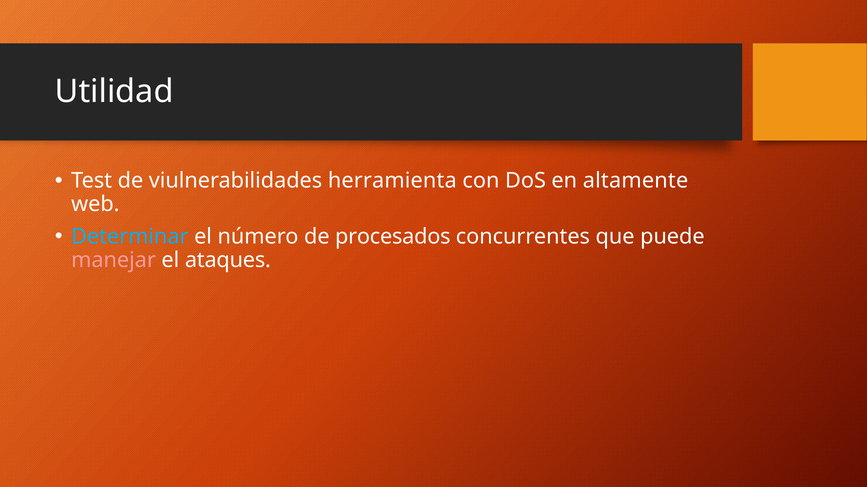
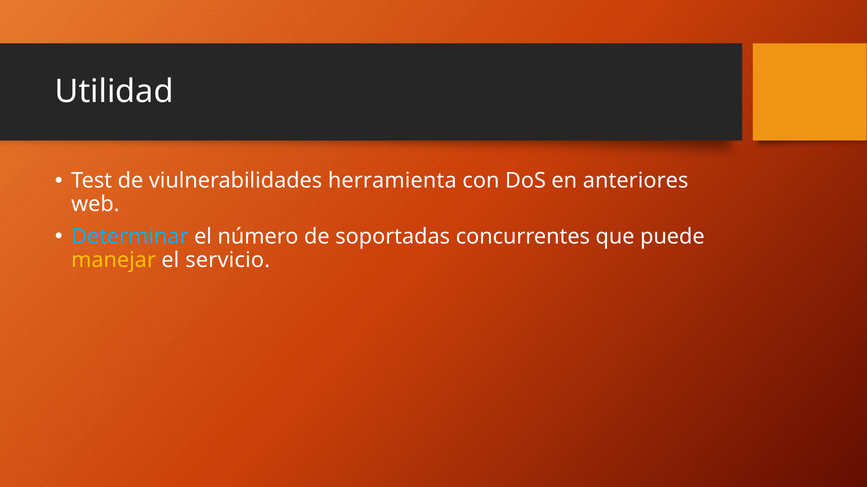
altamente: altamente -> anteriores
procesados: procesados -> soportadas
manejar colour: pink -> yellow
ataques: ataques -> servicio
